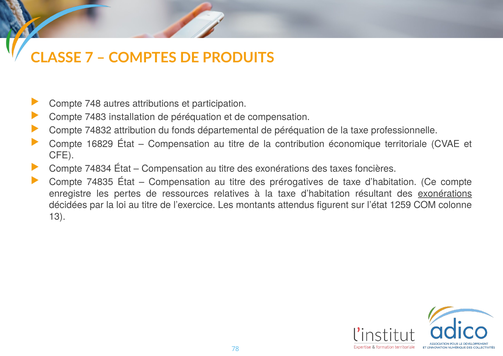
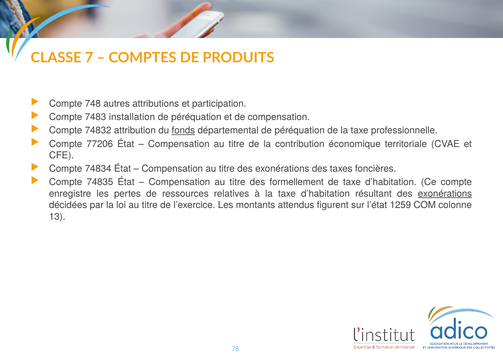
fonds underline: none -> present
16829: 16829 -> 77206
prérogatives: prérogatives -> formellement
